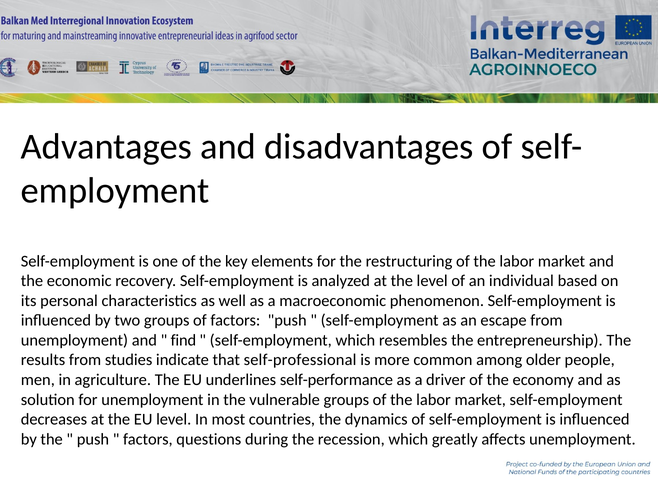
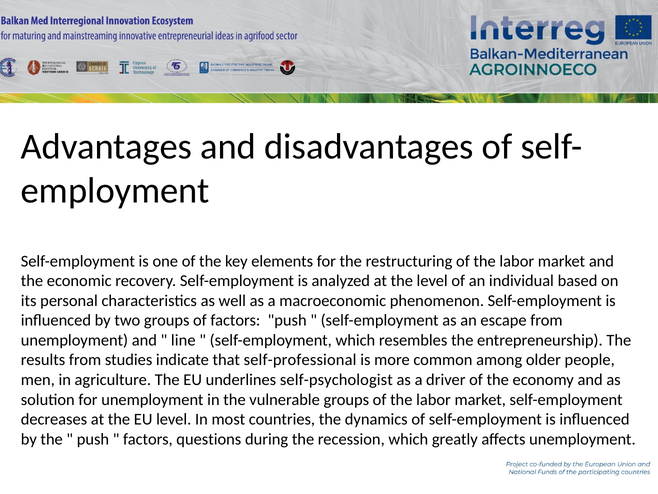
find: find -> line
self-performance: self-performance -> self-psychologist
